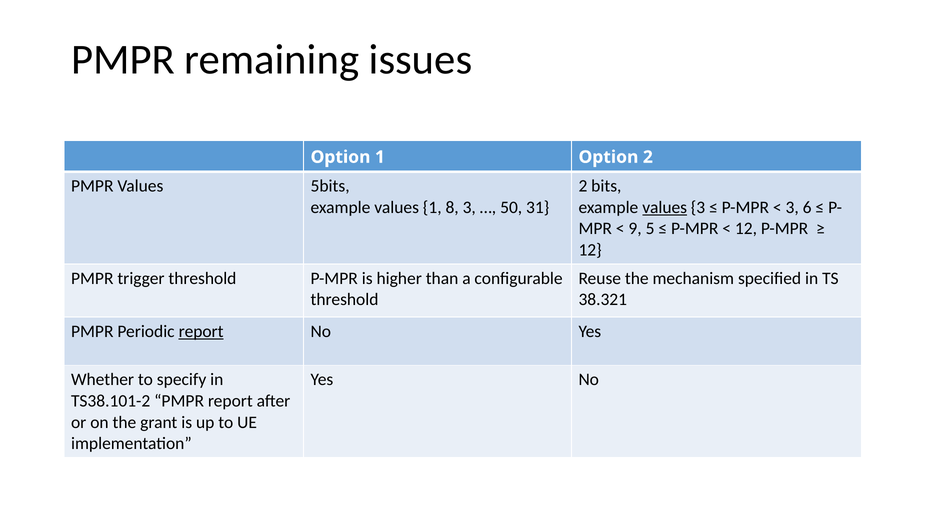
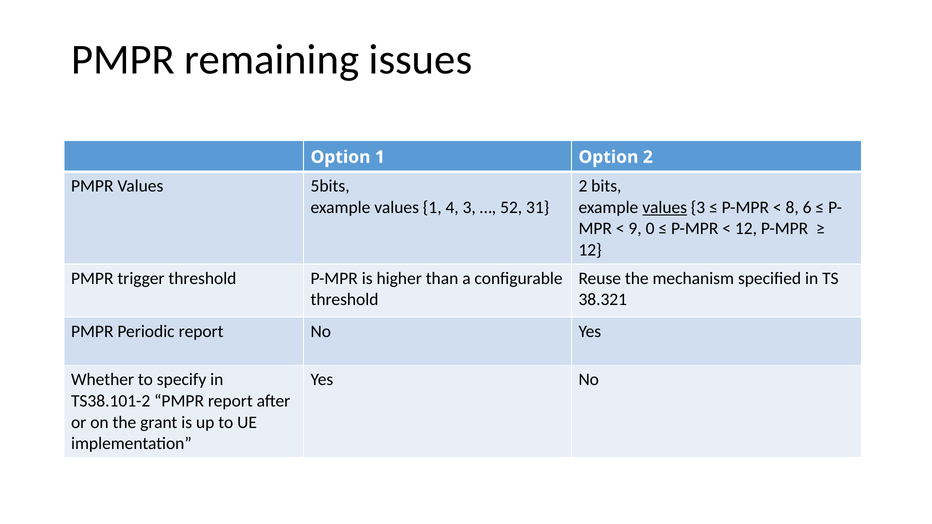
8: 8 -> 4
50: 50 -> 52
3 at (792, 207): 3 -> 8
5: 5 -> 0
report at (201, 332) underline: present -> none
